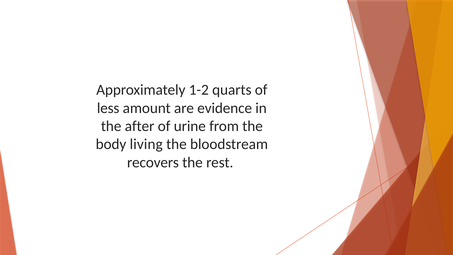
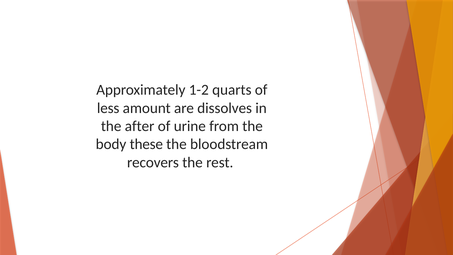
evidence: evidence -> dissolves
living: living -> these
